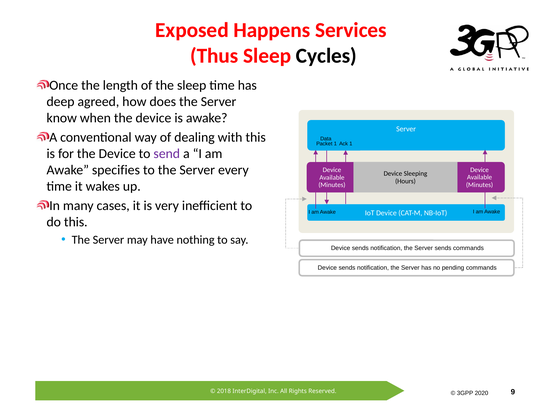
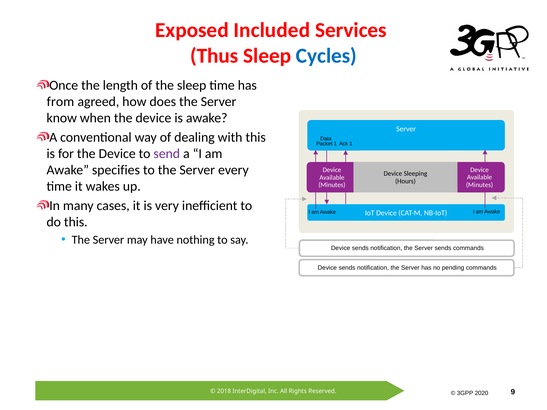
Happens: Happens -> Included
Cycles colour: black -> blue
deep: deep -> from
